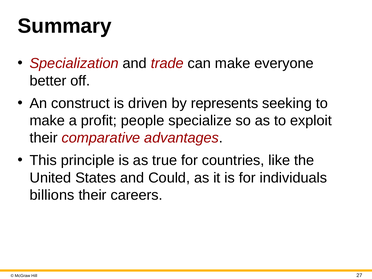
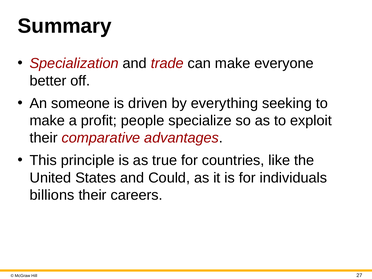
construct: construct -> someone
represents: represents -> everything
